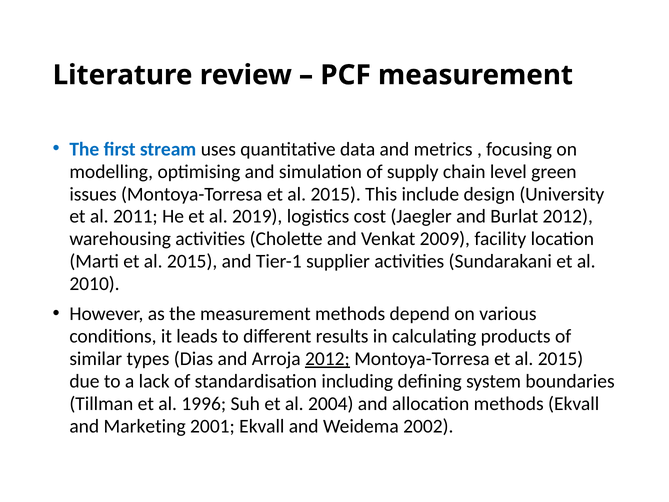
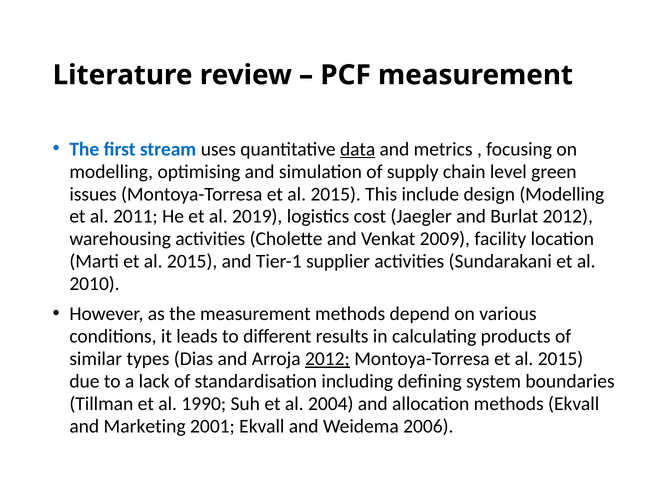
data underline: none -> present
design University: University -> Modelling
1996: 1996 -> 1990
2002: 2002 -> 2006
